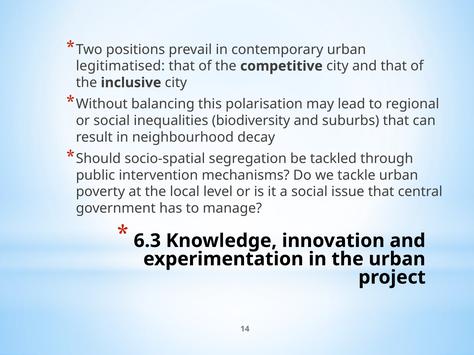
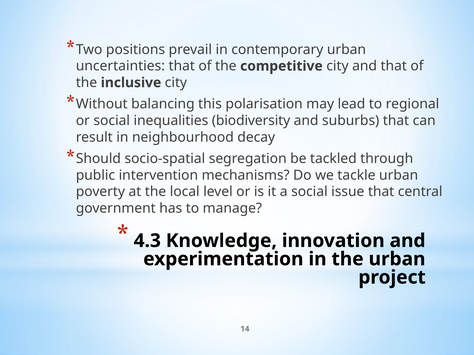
legitimatised: legitimatised -> uncertainties
6.3: 6.3 -> 4.3
